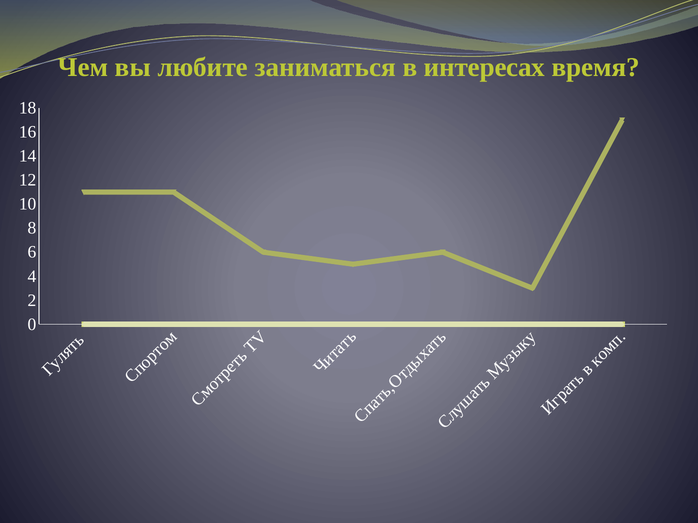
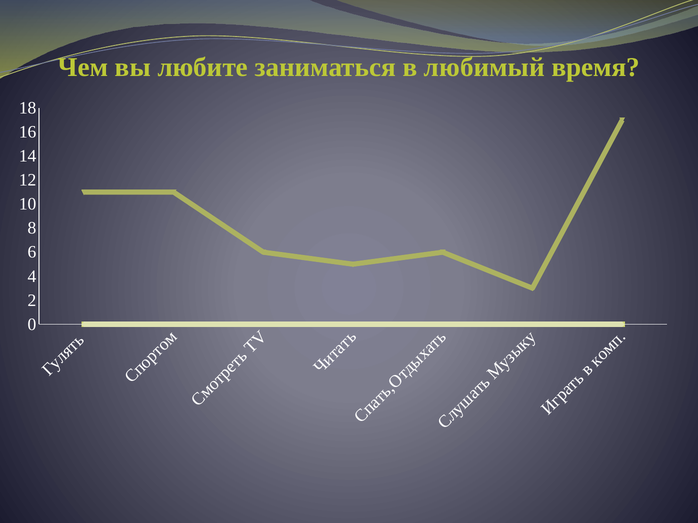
интересах: интересах -> любимый
